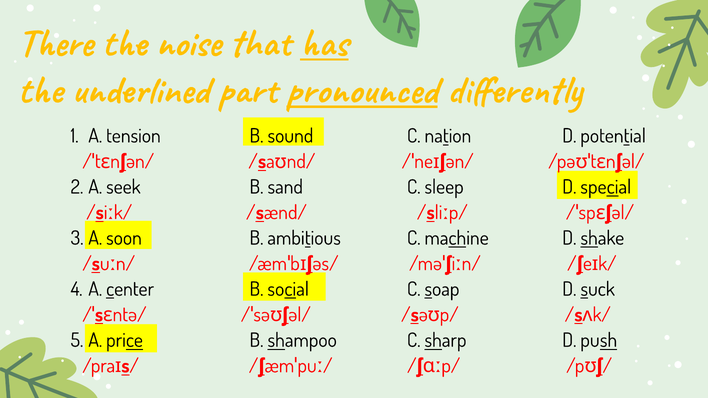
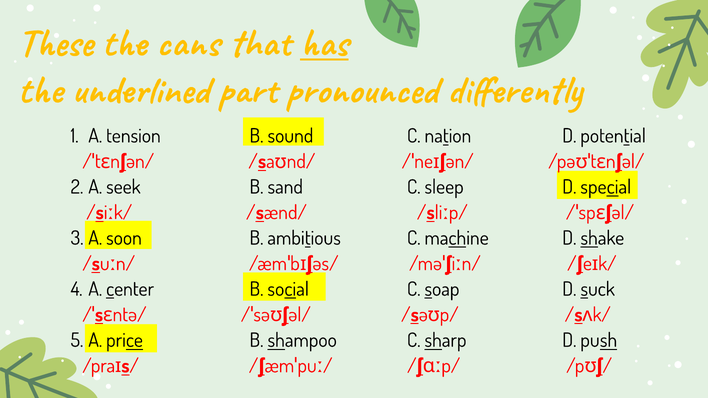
There: There -> These
noise: noise -> cans
pronounced underline: present -> none
